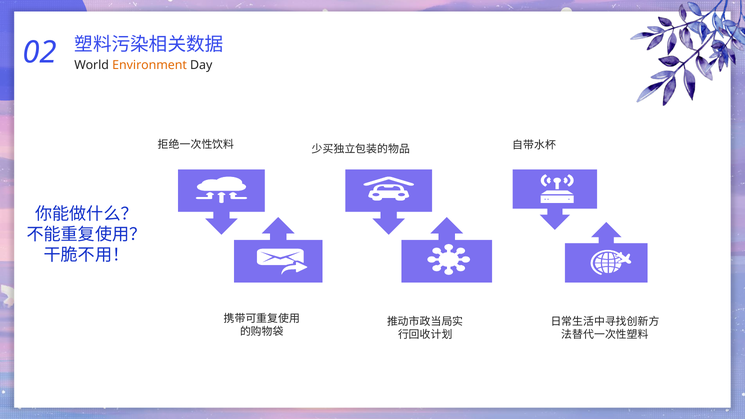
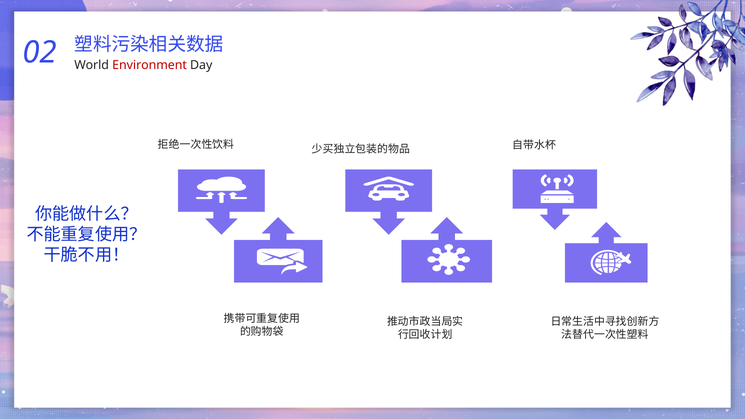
Environment colour: orange -> red
